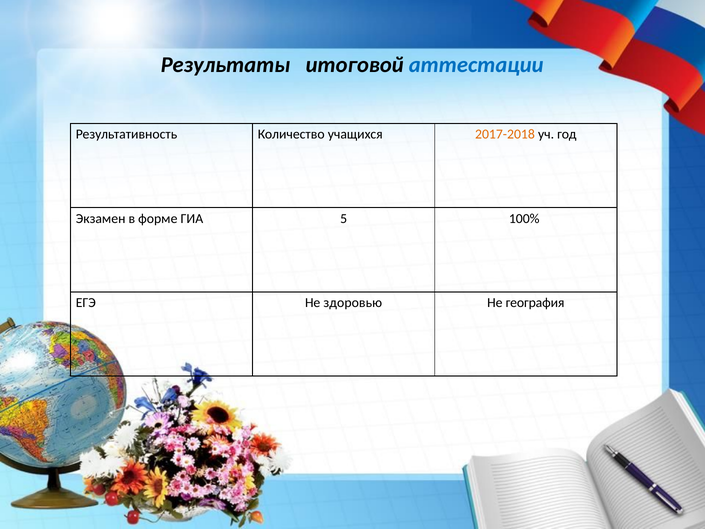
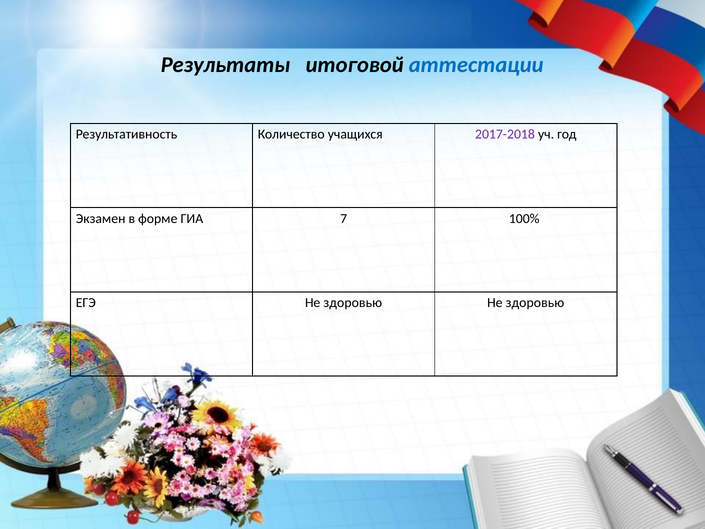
2017-2018 colour: orange -> purple
5: 5 -> 7
география at (535, 303): география -> здоровью
